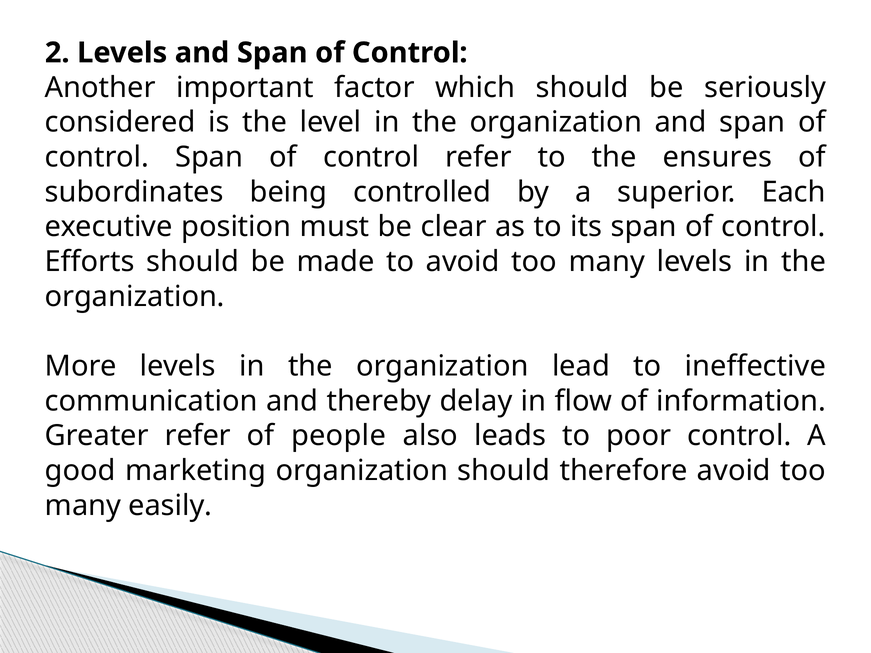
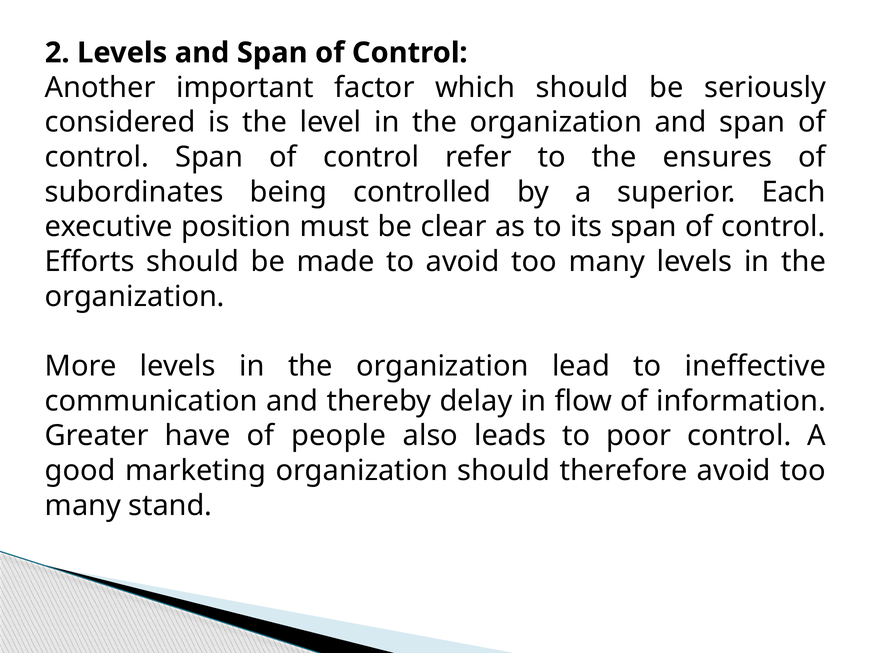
Greater refer: refer -> have
easily: easily -> stand
